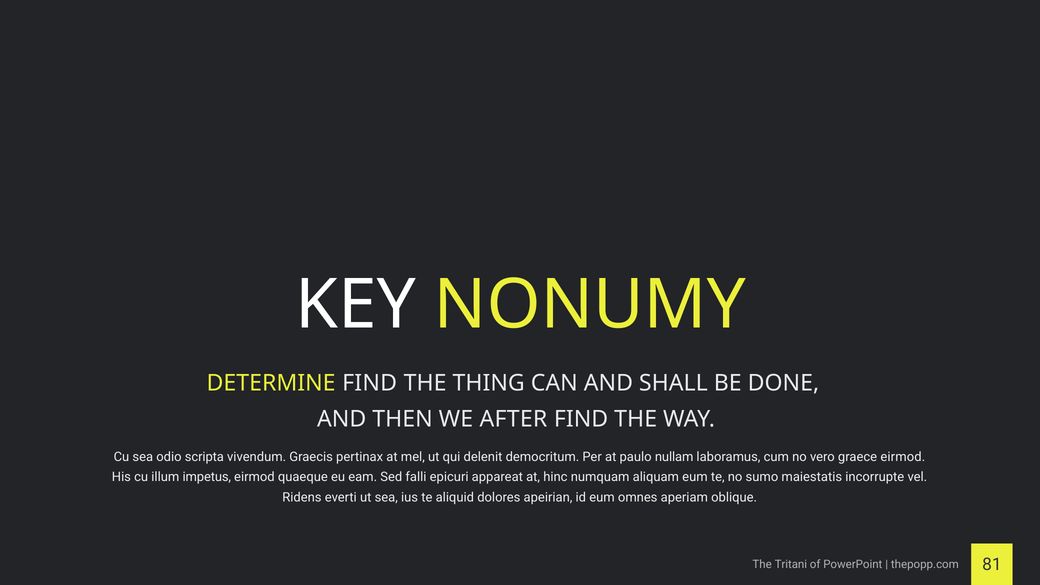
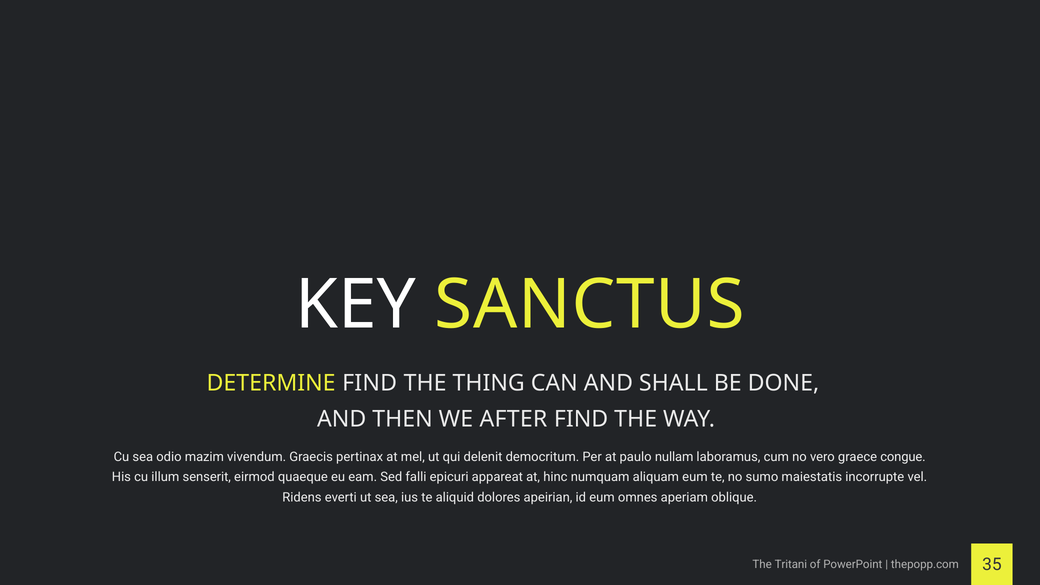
NONUMY: NONUMY -> SANCTUS
scripta: scripta -> mazim
graece eirmod: eirmod -> congue
impetus: impetus -> senserit
81: 81 -> 35
